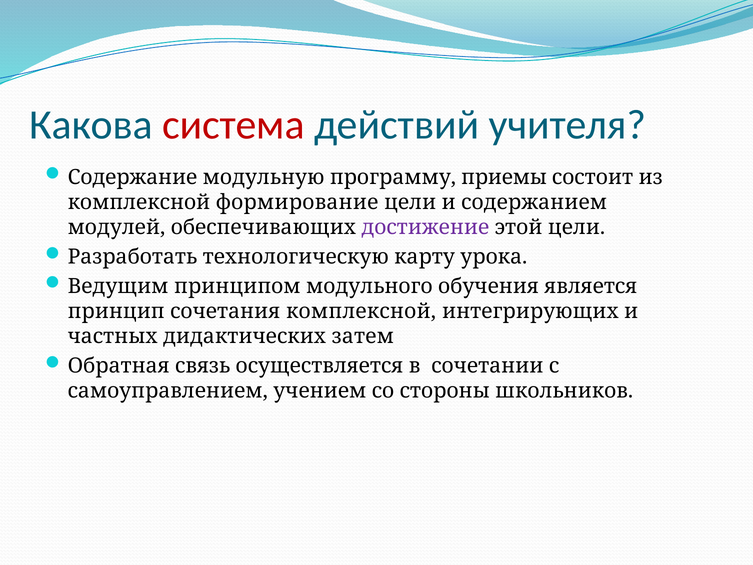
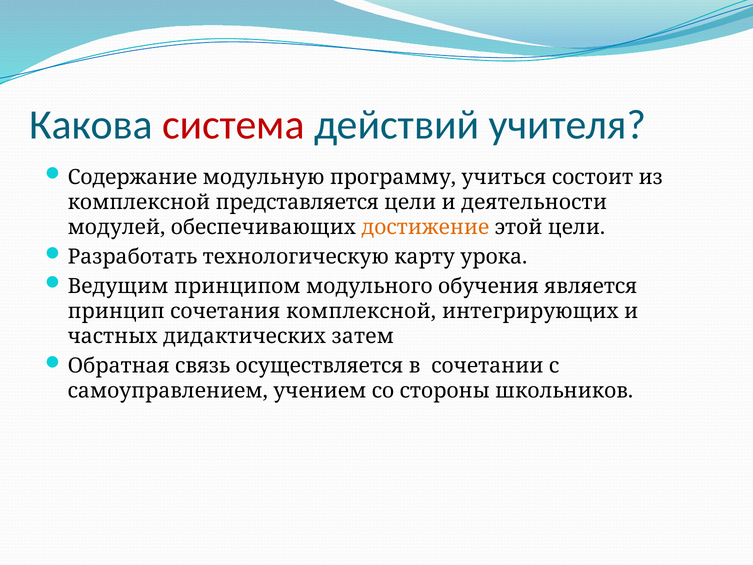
приемы: приемы -> учиться
формирование: формирование -> представляется
содержанием: содержанием -> деятельности
достижение colour: purple -> orange
